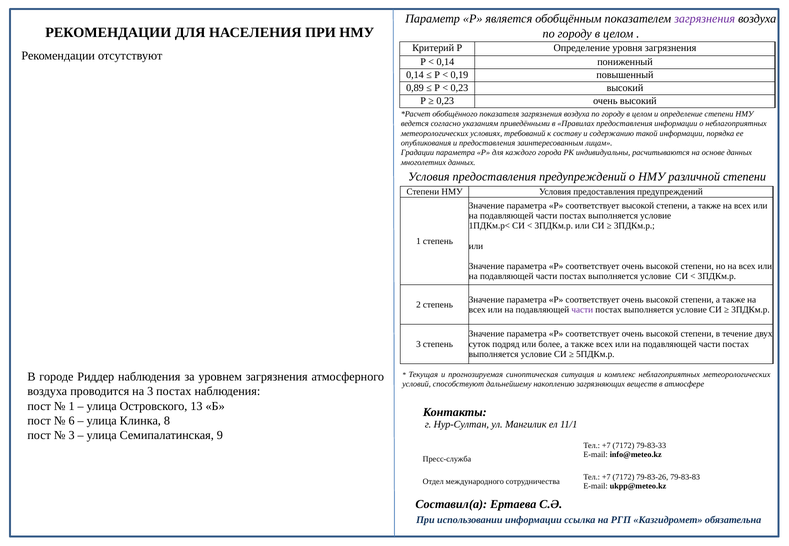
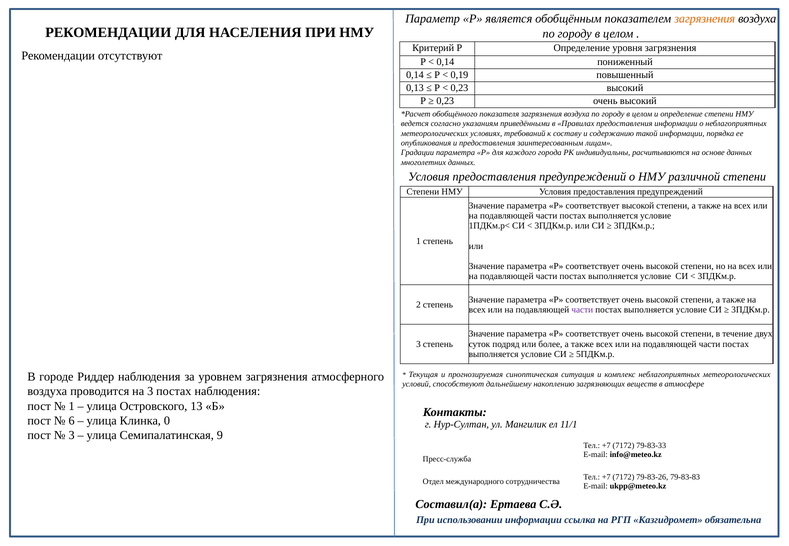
загрязнения at (705, 19) colour: purple -> orange
0,89: 0,89 -> 0,13
8: 8 -> 0
